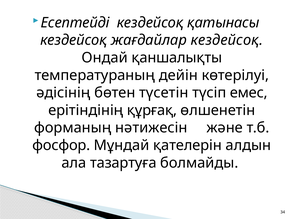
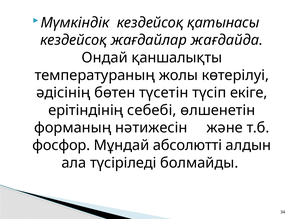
Есептейді: Есептейді -> Мүмкіндік
жағдайлар кездейсоқ: кездейсоқ -> жағдайда
дейін: дейін -> жолы
емес: емес -> екіге
құрғақ: құрғақ -> себебі
қателерін: қателерін -> абсолютті
тазартуға: тазартуға -> түсіріледі
